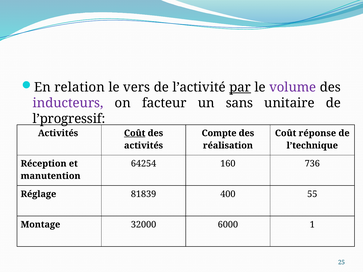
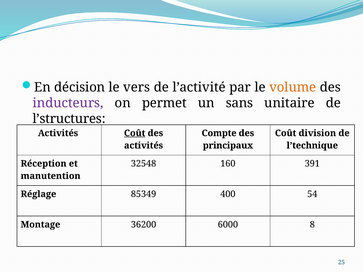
relation: relation -> décision
par underline: present -> none
volume colour: purple -> orange
facteur: facteur -> permet
l’progressif: l’progressif -> l’structures
réponse: réponse -> division
réalisation: réalisation -> principaux
64254: 64254 -> 32548
736: 736 -> 391
81839: 81839 -> 85349
55: 55 -> 54
32000: 32000 -> 36200
1: 1 -> 8
